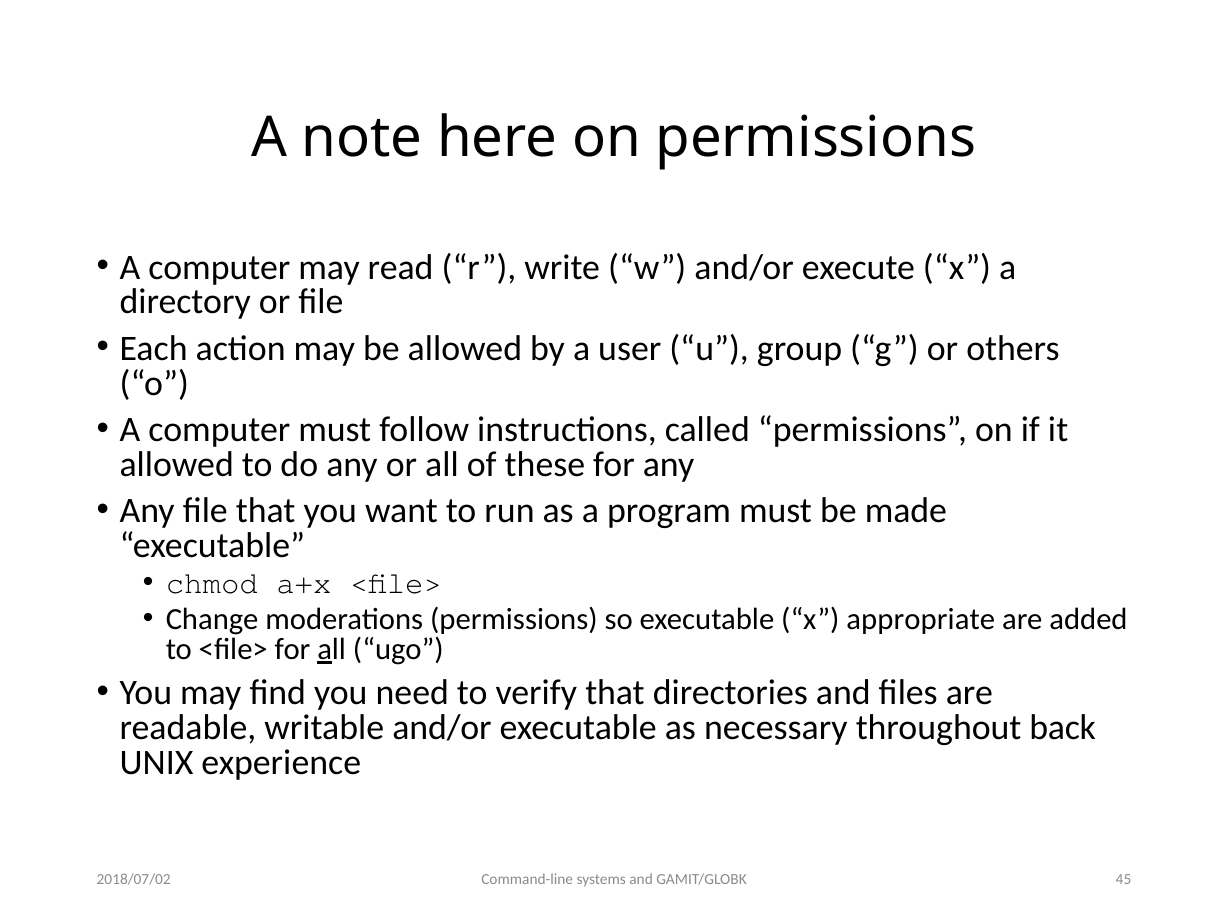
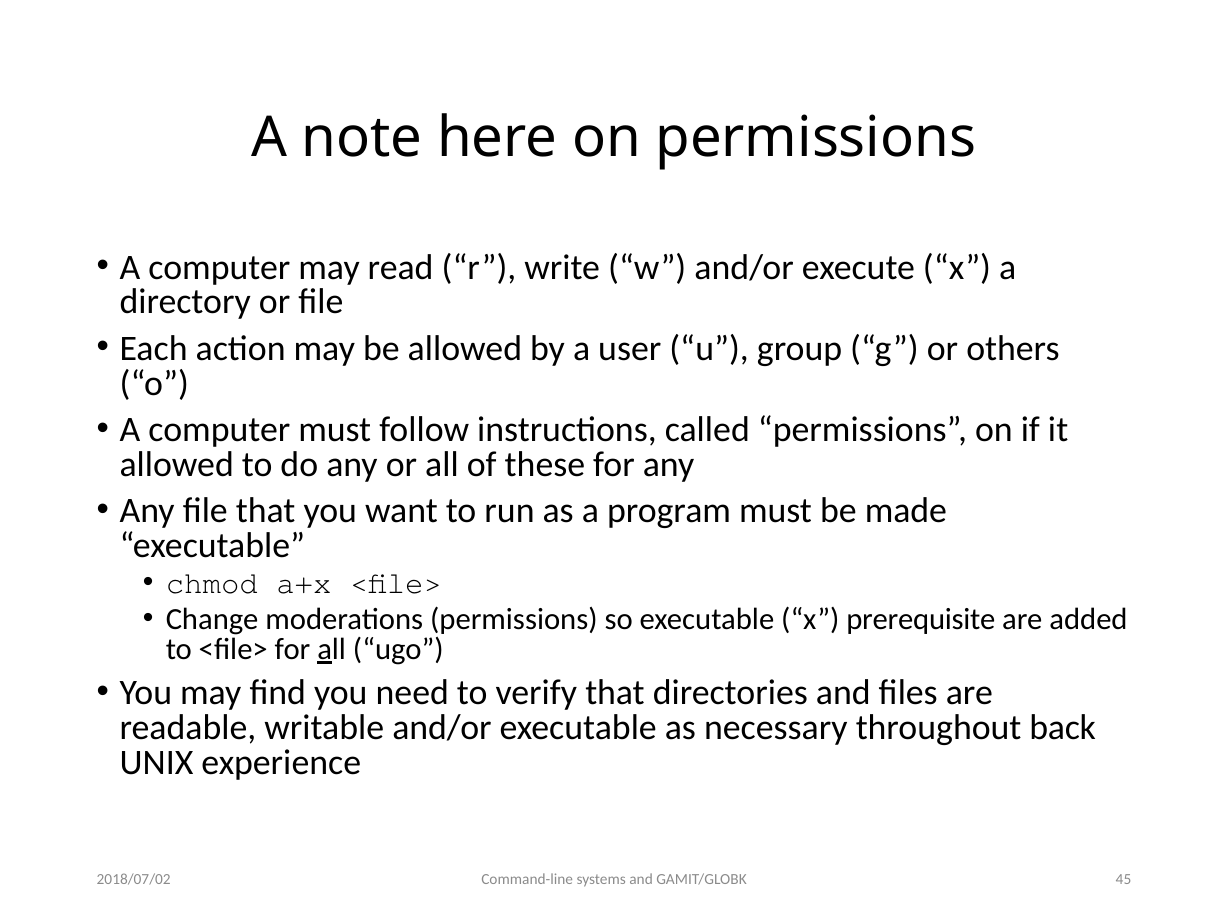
appropriate: appropriate -> prerequisite
